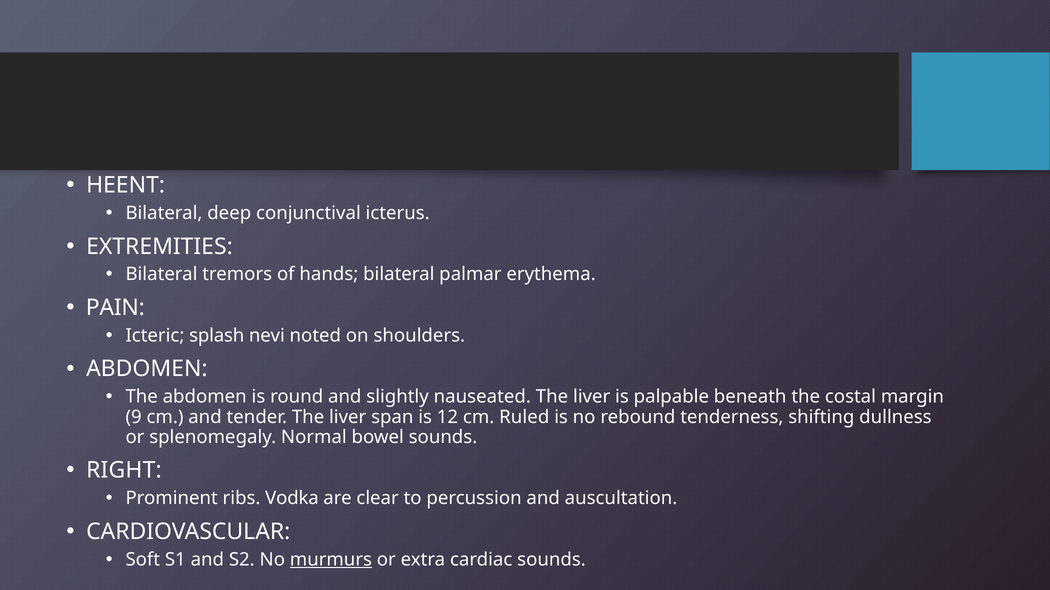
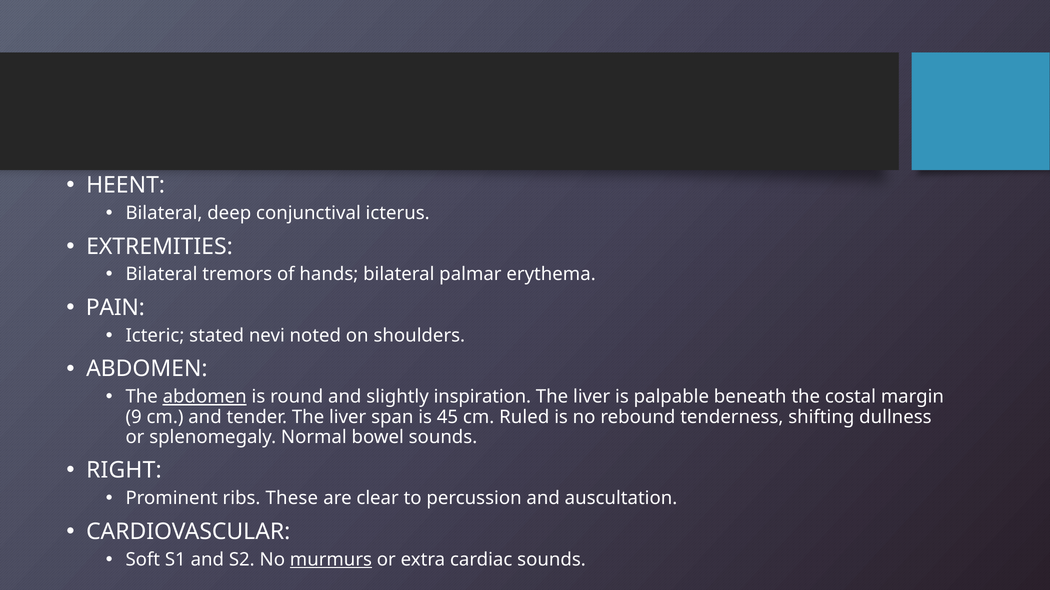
splash: splash -> stated
abdomen at (205, 397) underline: none -> present
nauseated: nauseated -> inspiration
12: 12 -> 45
Vodka: Vodka -> These
